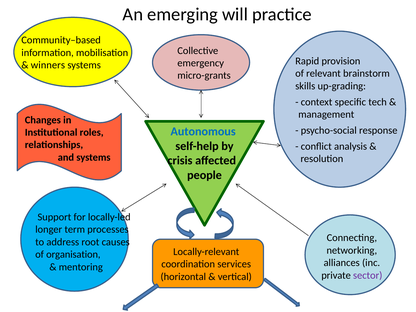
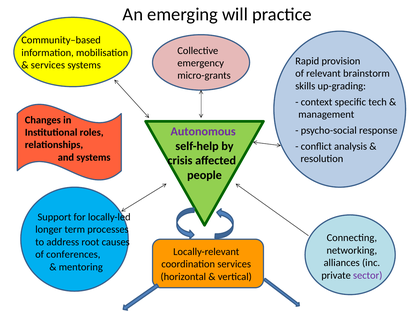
winners at (48, 65): winners -> services
Autonomous colour: blue -> purple
organisation: organisation -> conferences
